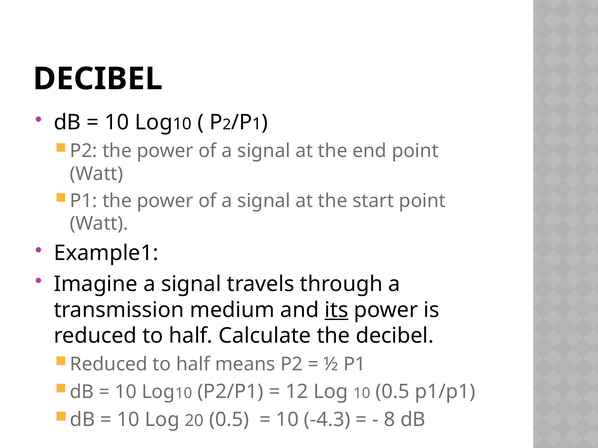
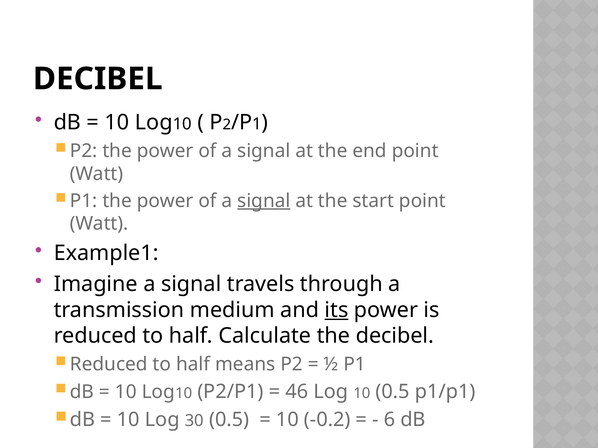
signal at (264, 201) underline: none -> present
12: 12 -> 46
20: 20 -> 30
-4.3: -4.3 -> -0.2
8: 8 -> 6
